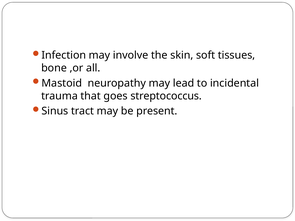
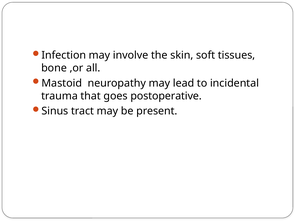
streptococcus: streptococcus -> postoperative
